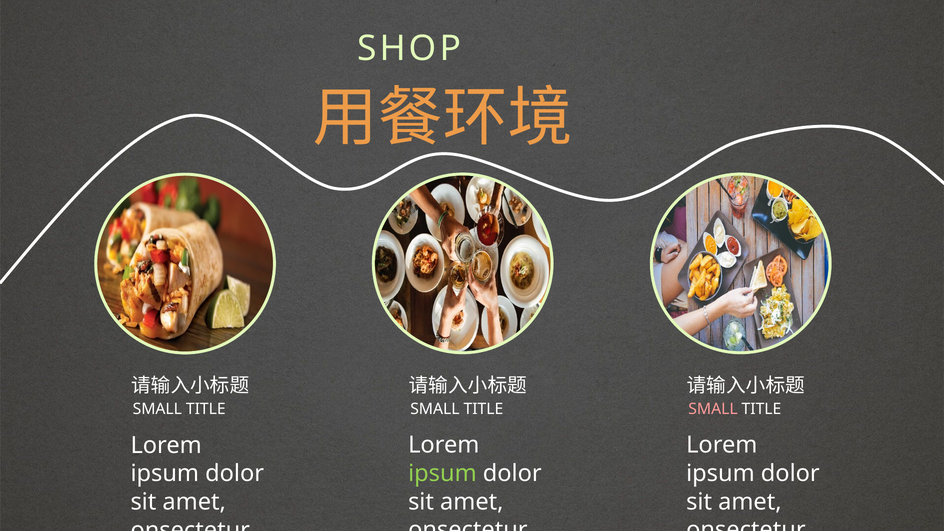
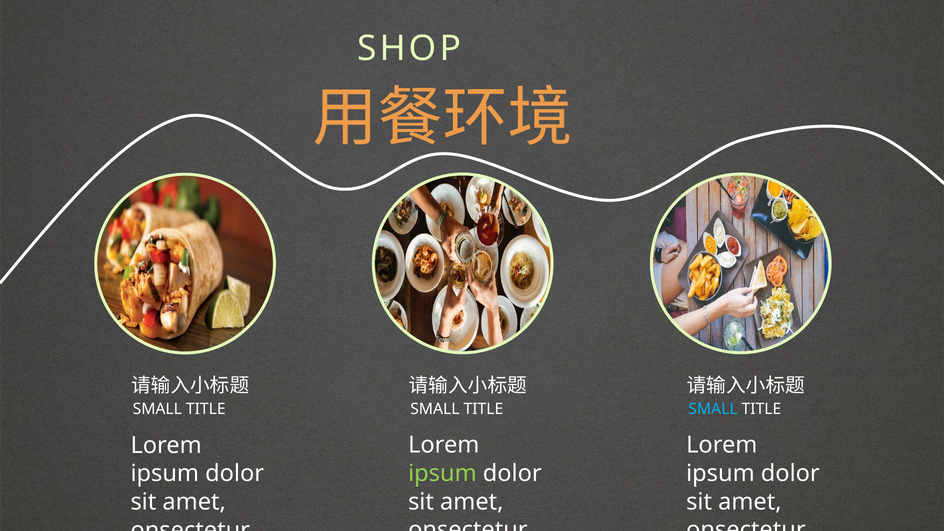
SMALL at (713, 409) colour: pink -> light blue
